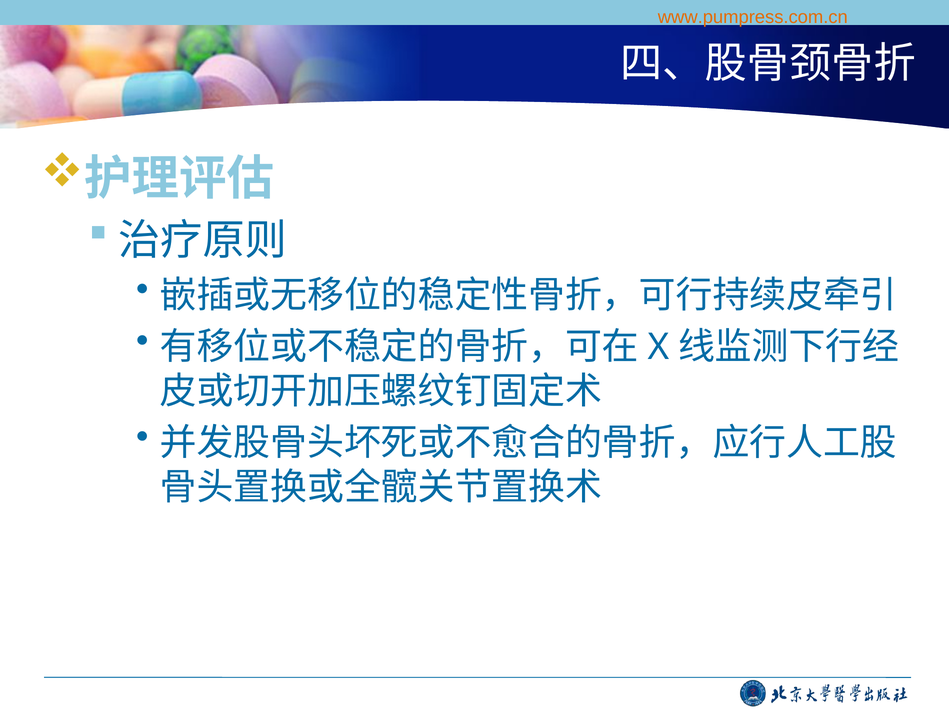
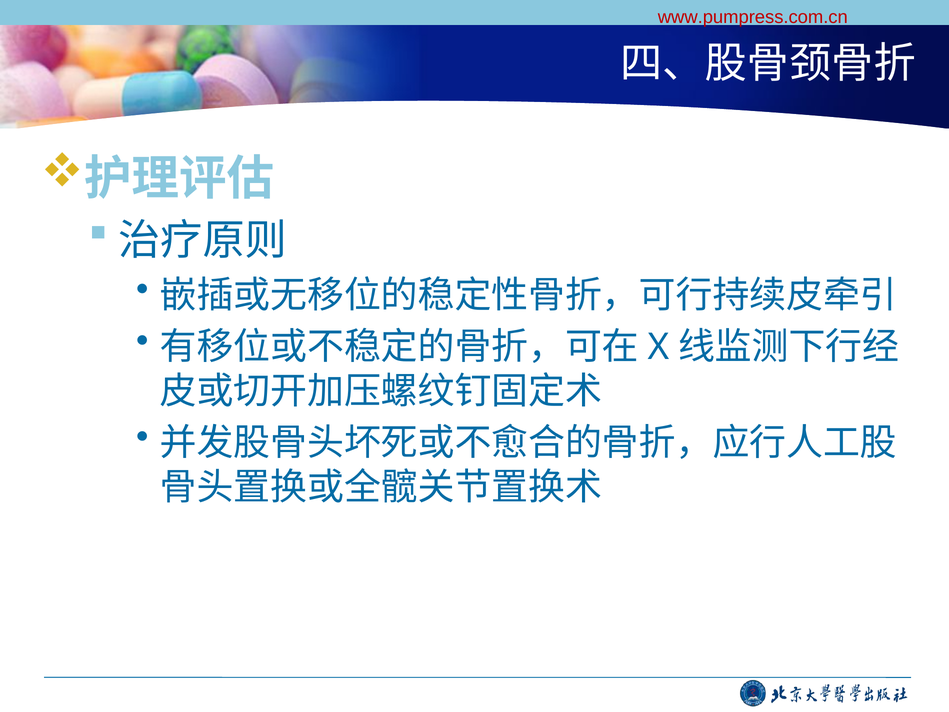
www.pumpress.com.cn colour: orange -> red
